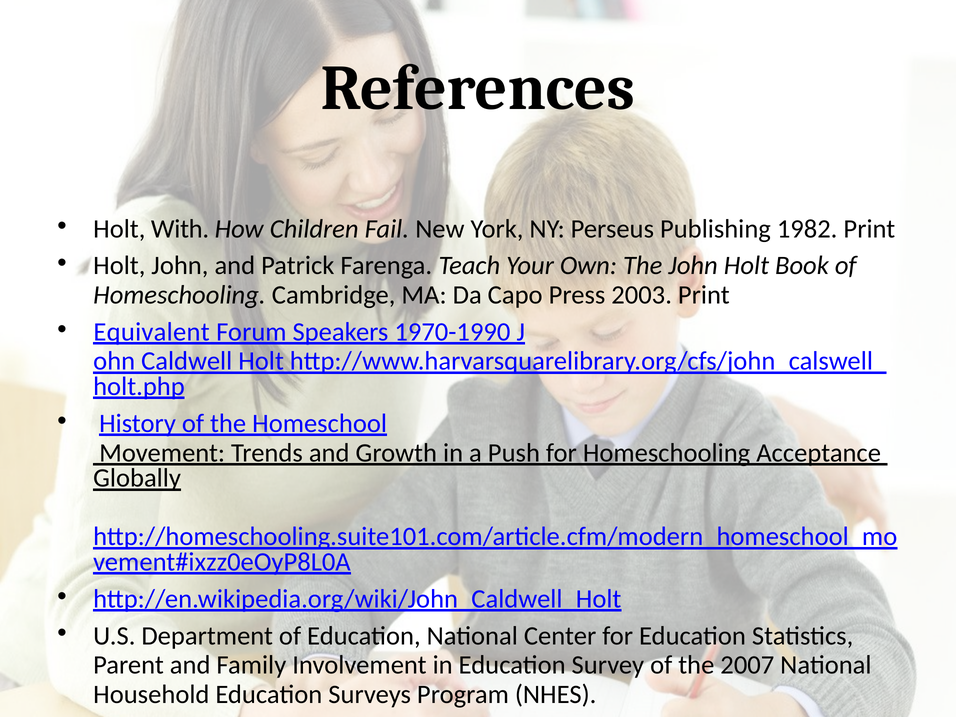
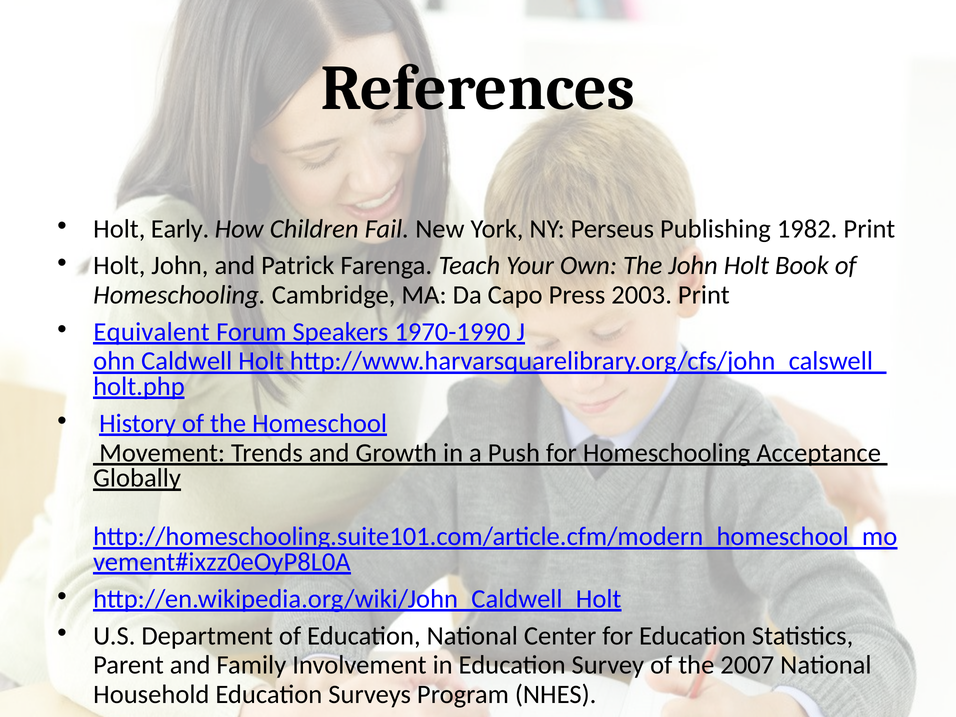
With: With -> Early
